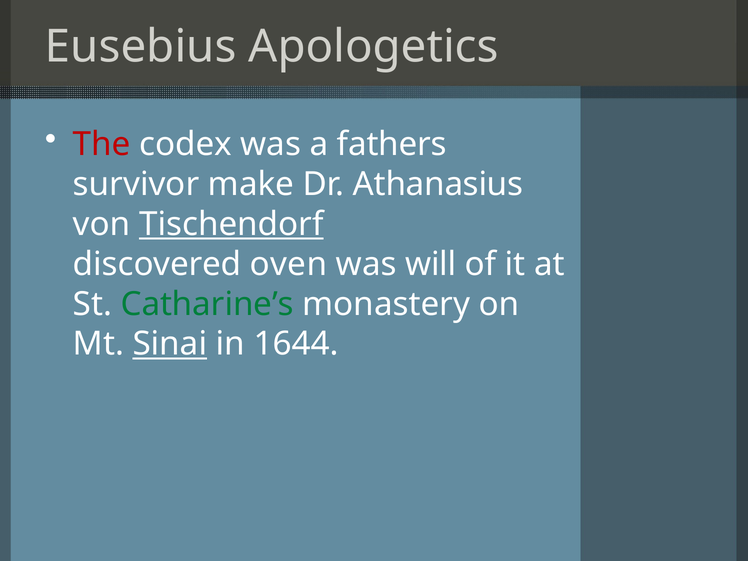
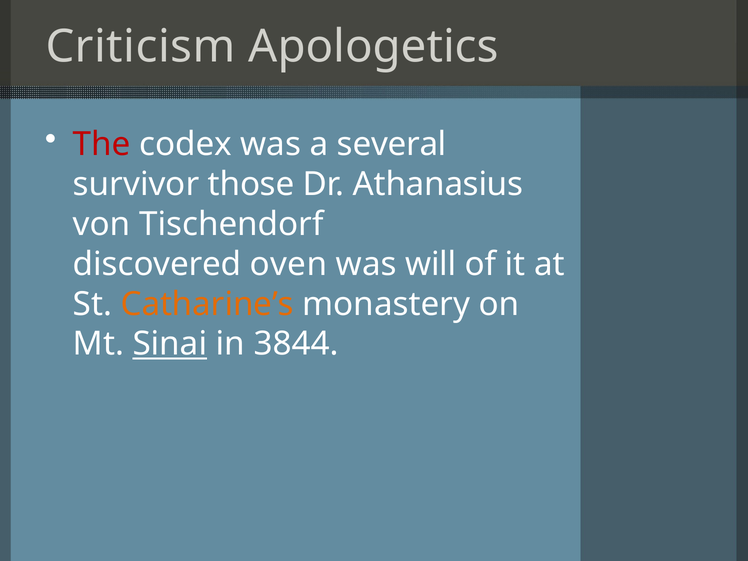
Eusebius: Eusebius -> Criticism
fathers: fathers -> several
make: make -> those
Tischendorf underline: present -> none
Catharine’s colour: green -> orange
1644: 1644 -> 3844
